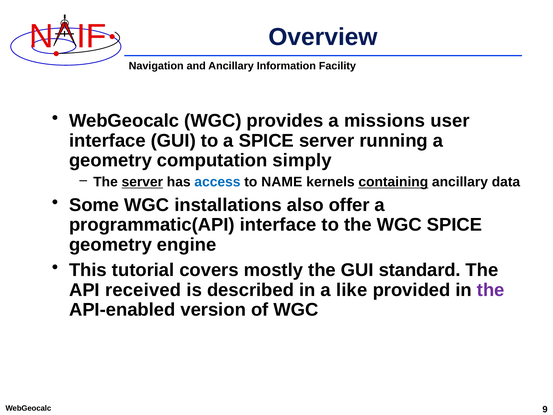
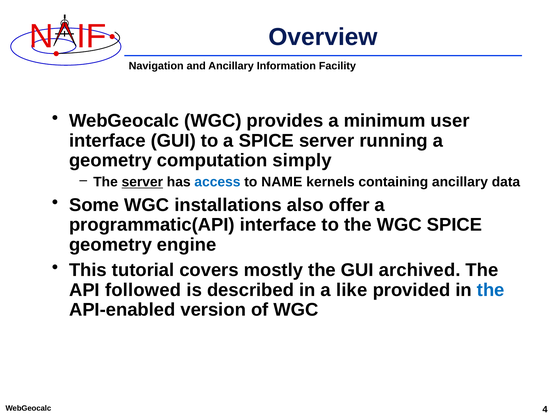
missions: missions -> minimum
containing underline: present -> none
standard: standard -> archived
received: received -> followed
the at (491, 290) colour: purple -> blue
9: 9 -> 4
